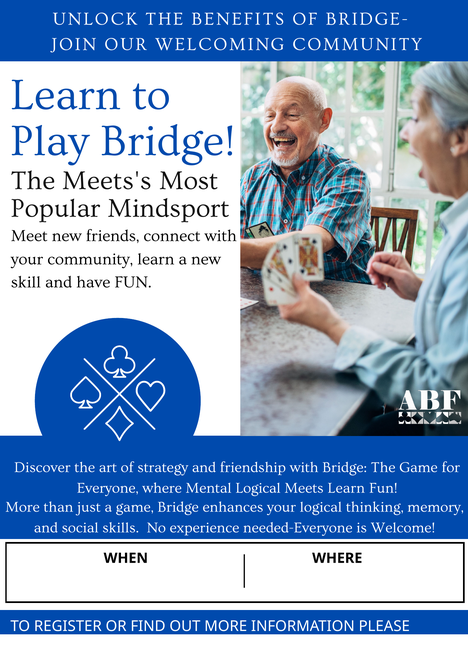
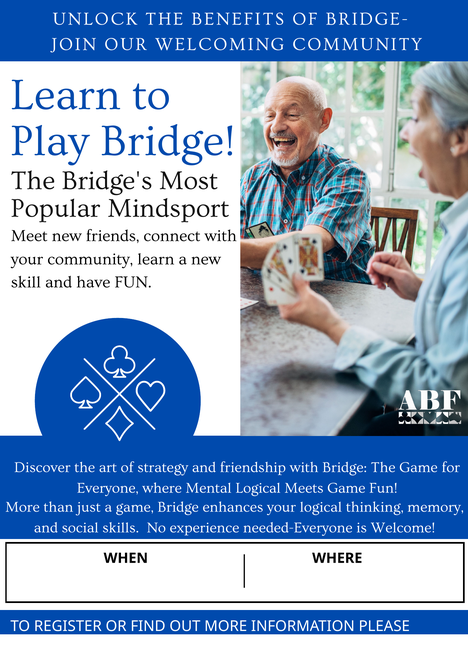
Meets's: Meets's -> Bridge's
Meets Learn: Learn -> Game
